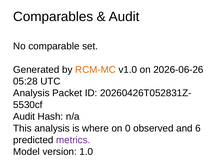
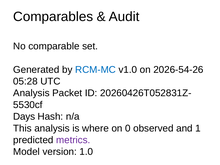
RCM-MC colour: orange -> blue
2026-06-26: 2026-06-26 -> 2026-54-26
Audit at (24, 117): Audit -> Days
6: 6 -> 1
